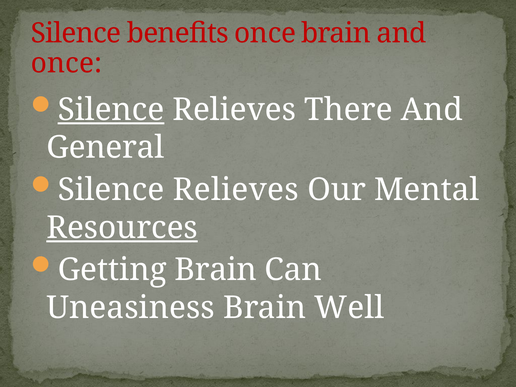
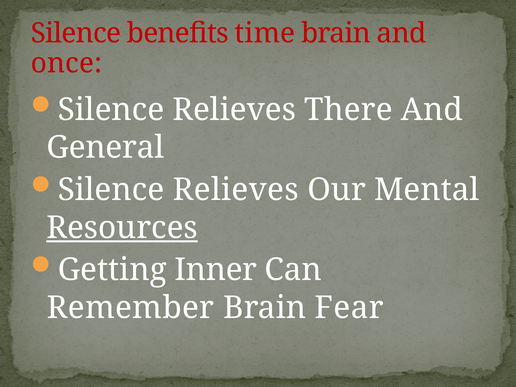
benefits once: once -> time
Silence at (111, 110) underline: present -> none
Getting Brain: Brain -> Inner
Uneasiness: Uneasiness -> Remember
Well: Well -> Fear
